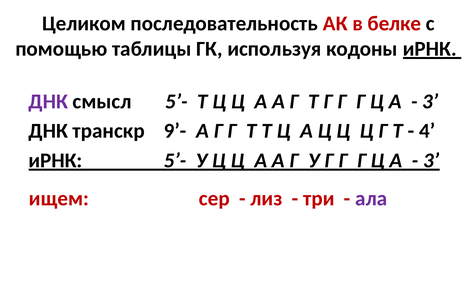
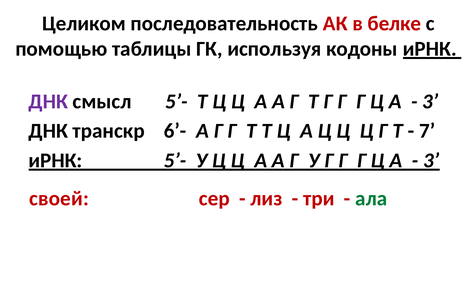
9’-: 9’- -> 6’-
4: 4 -> 7
ищем: ищем -> своей
ала colour: purple -> green
